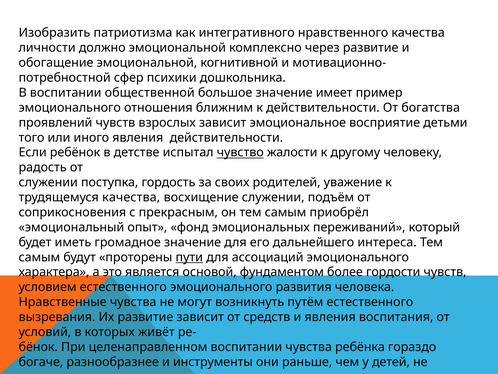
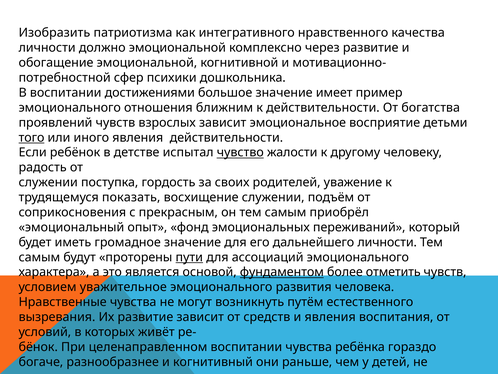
общественной: общественной -> достижениями
того underline: none -> present
трудящемуся качества: качества -> показать
дальнейшего интереса: интереса -> личности
фундаментом underline: none -> present
гордости: гордости -> отметить
условием естественного: естественного -> уважительное
инструменты: инструменты -> когнитивный
